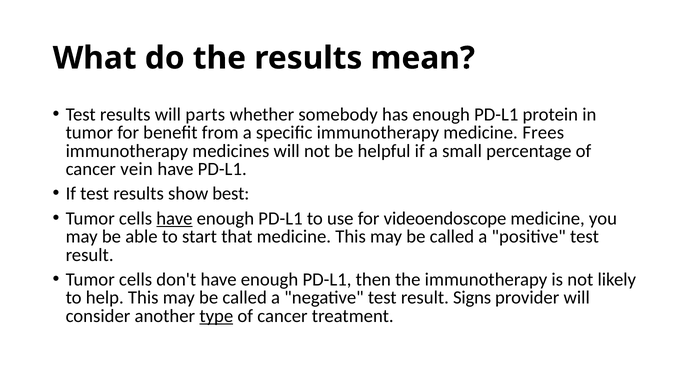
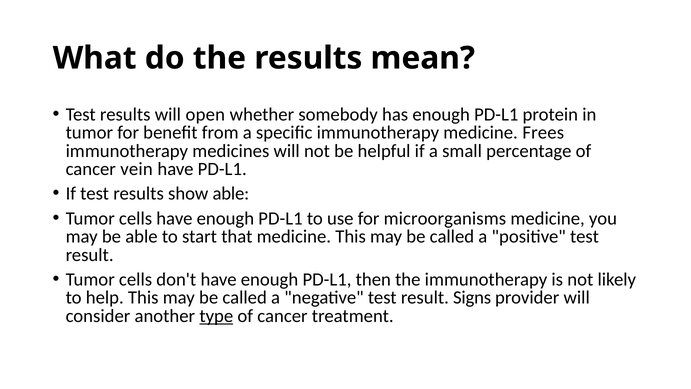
parts: parts -> open
show best: best -> able
have at (174, 218) underline: present -> none
videoendoscope: videoendoscope -> microorganisms
